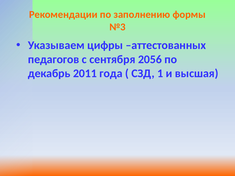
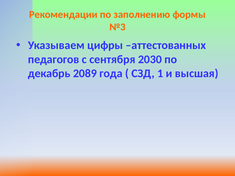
2056: 2056 -> 2030
2011: 2011 -> 2089
